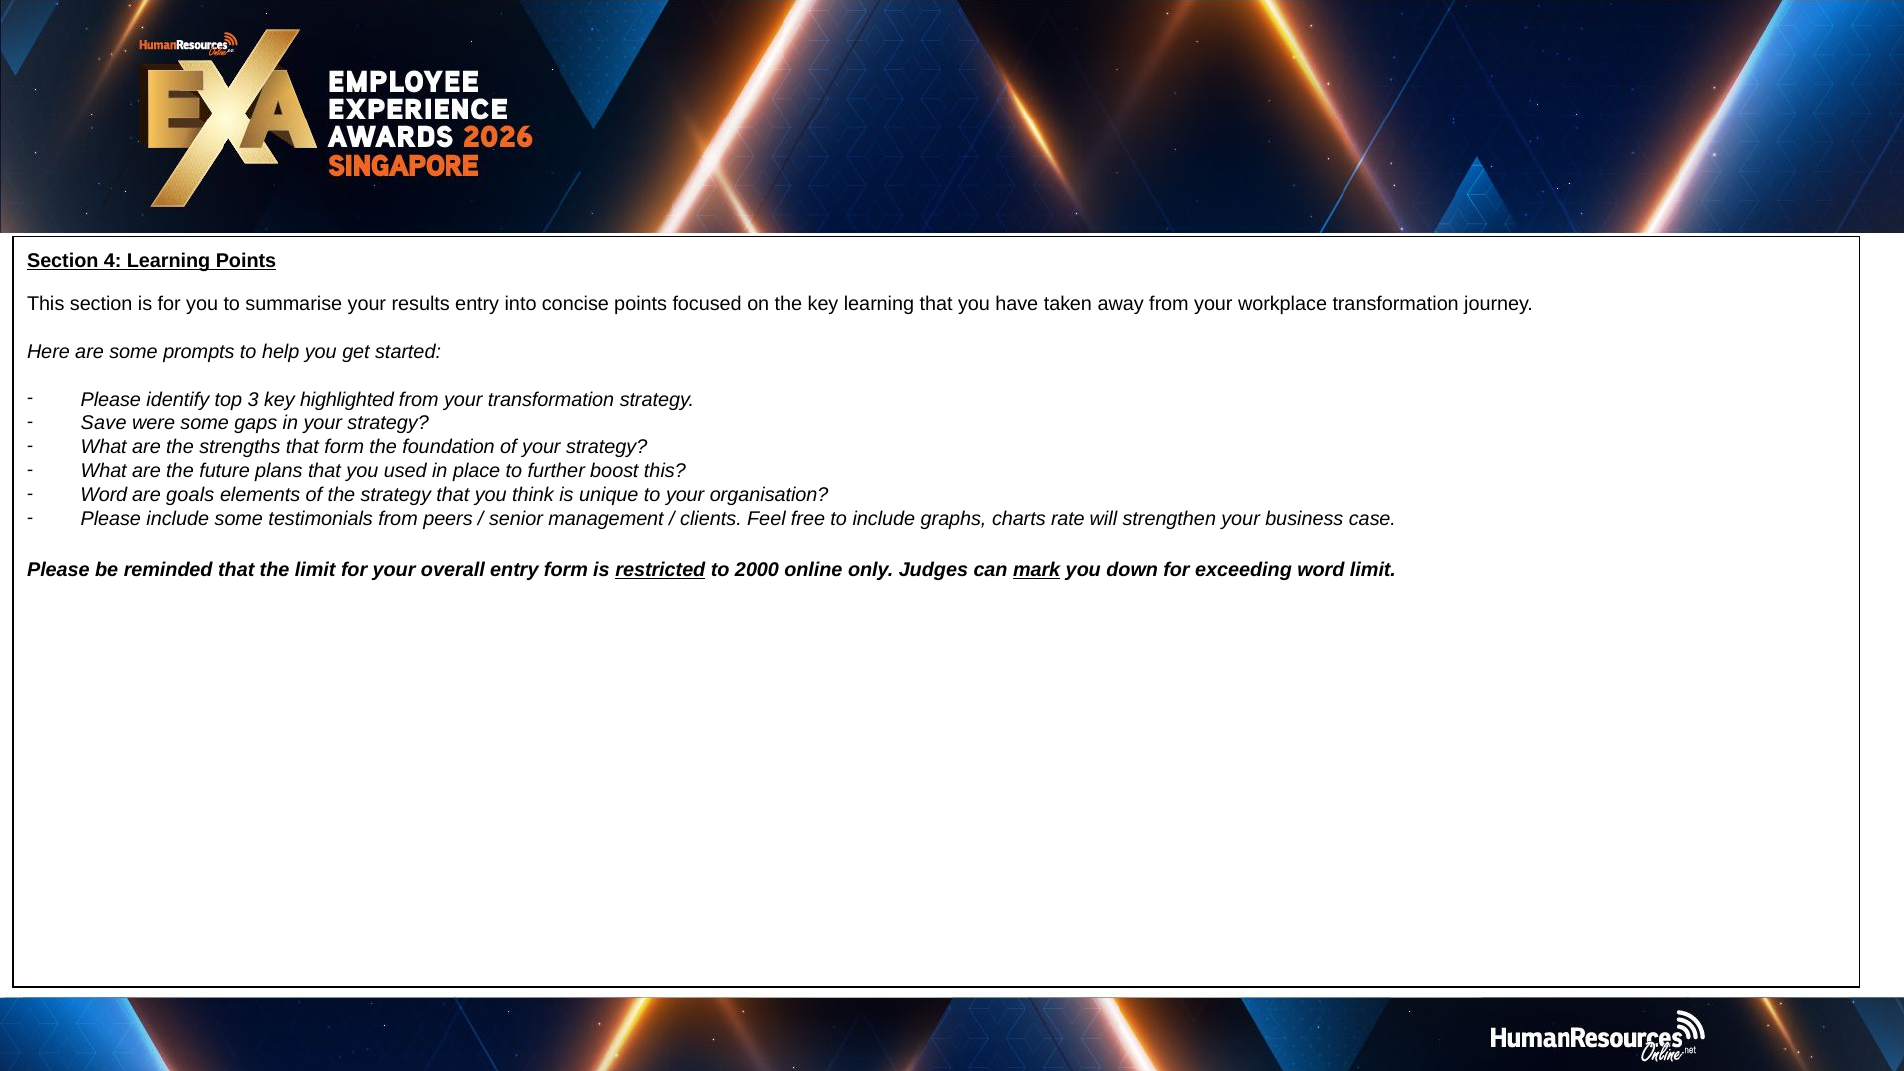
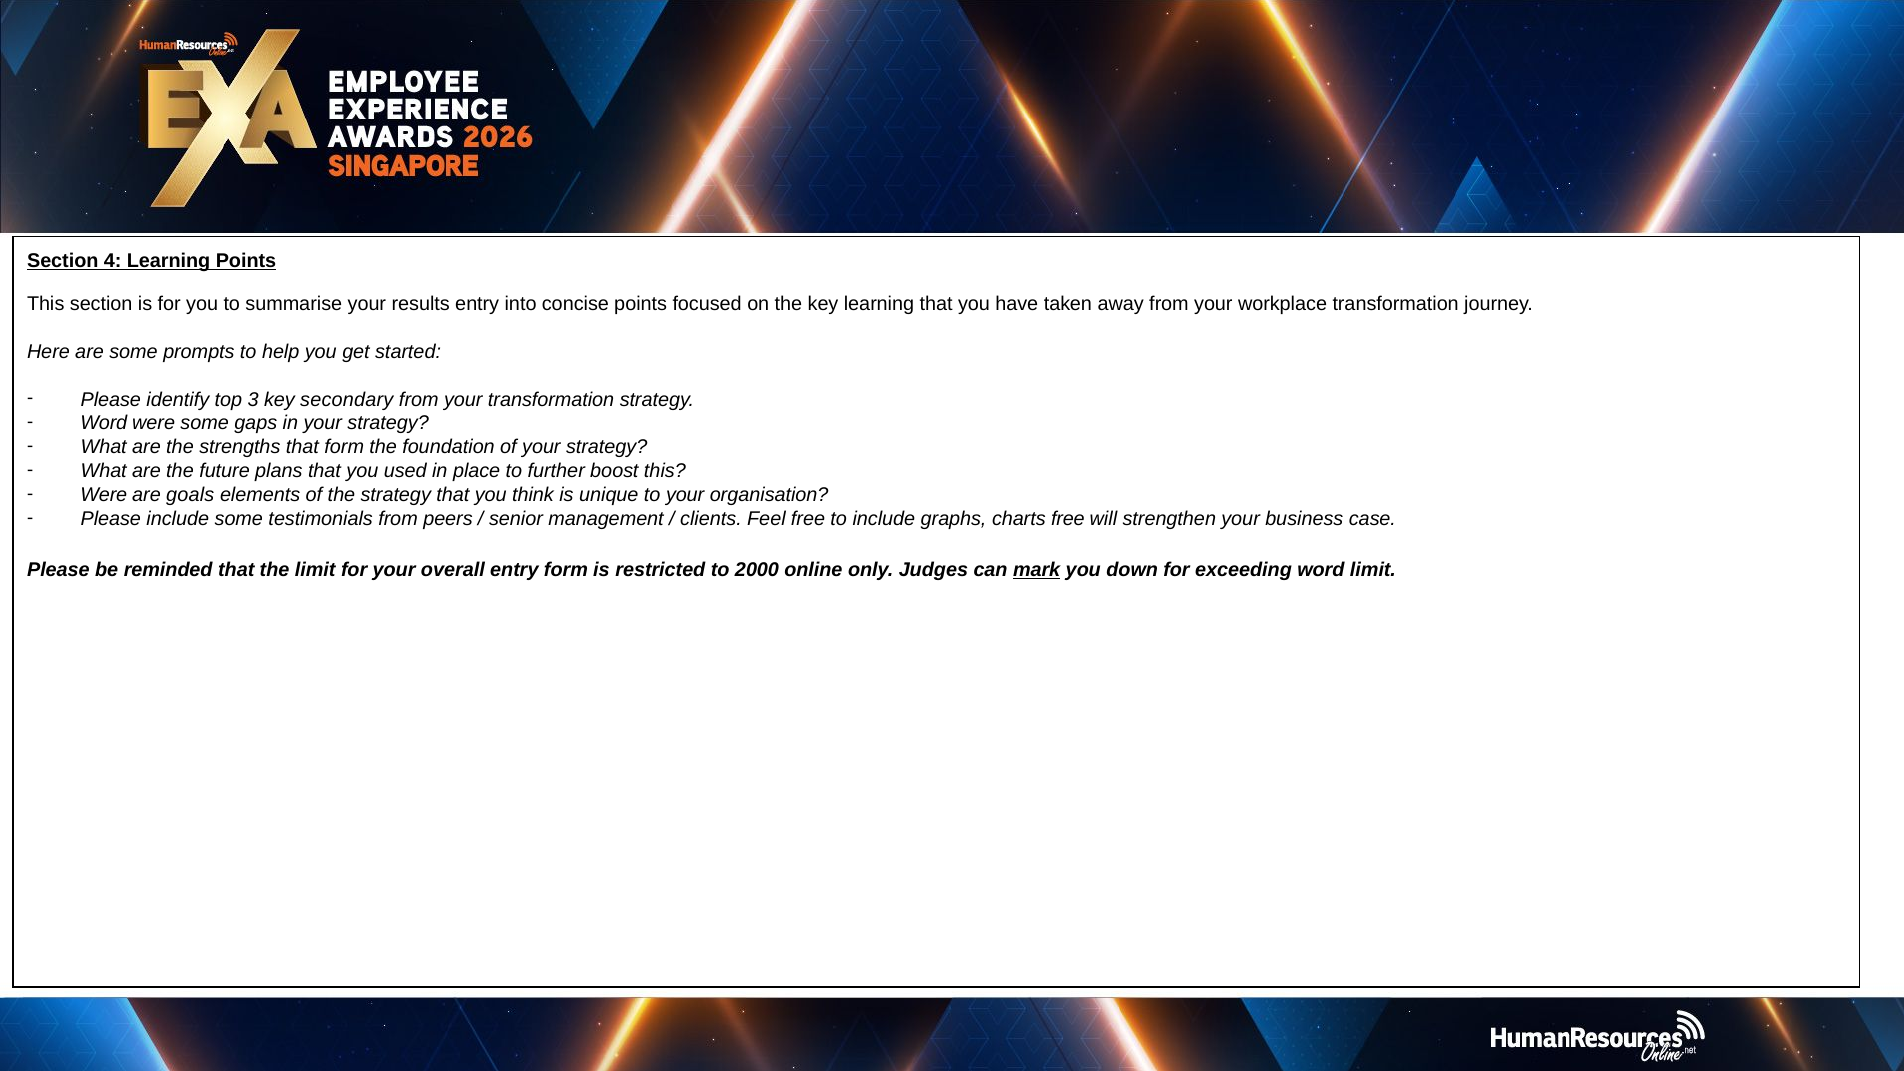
highlighted: highlighted -> secondary
Save at (104, 423): Save -> Word
Word at (104, 495): Word -> Were
charts rate: rate -> free
restricted underline: present -> none
